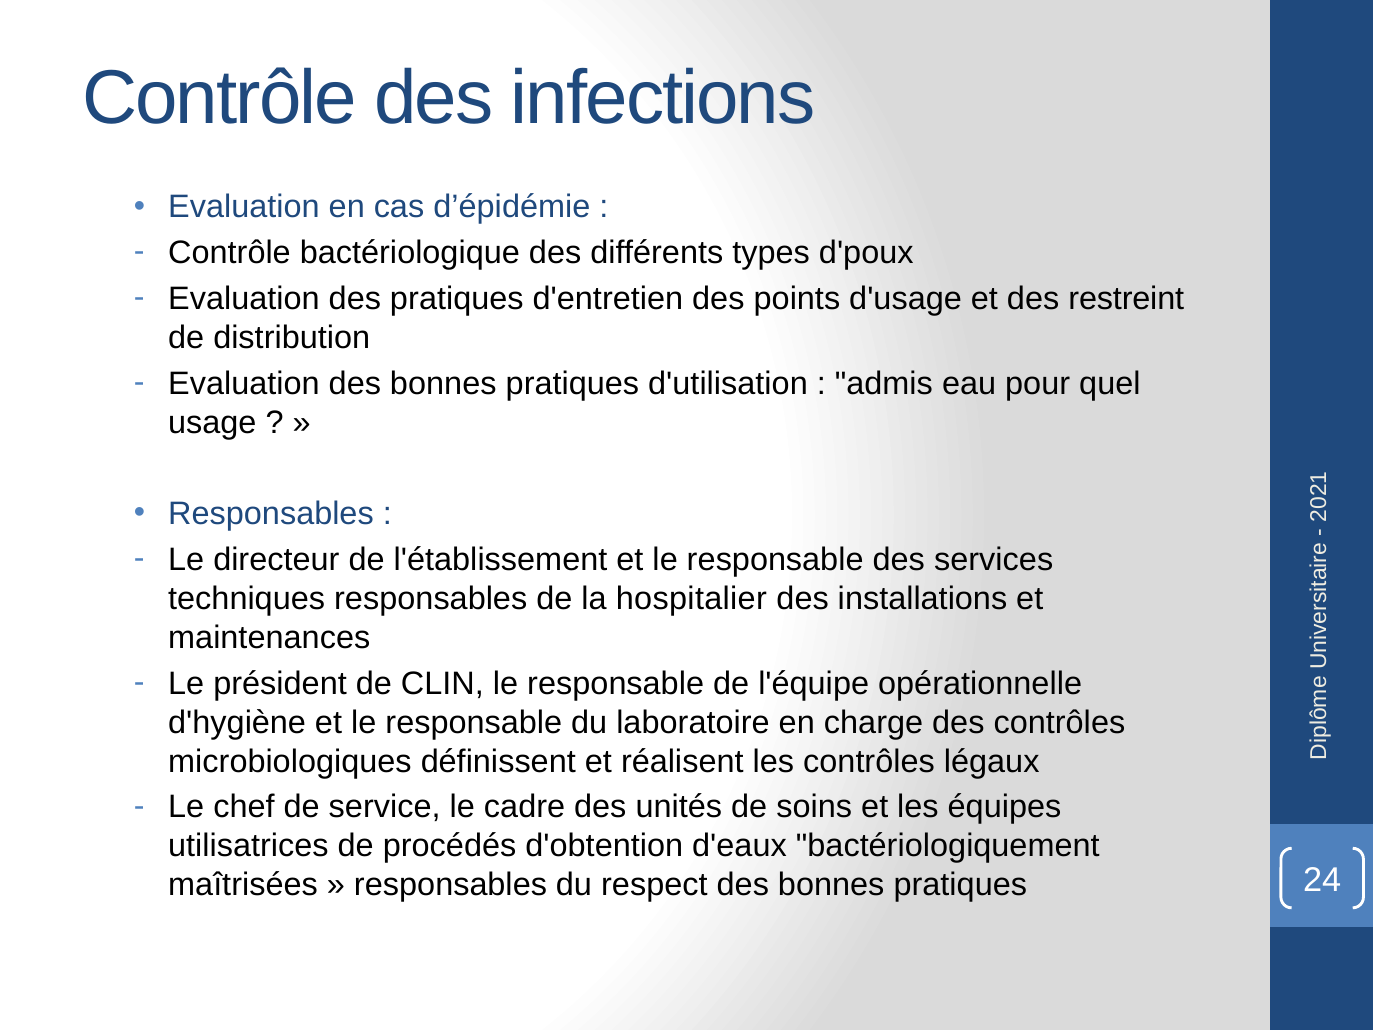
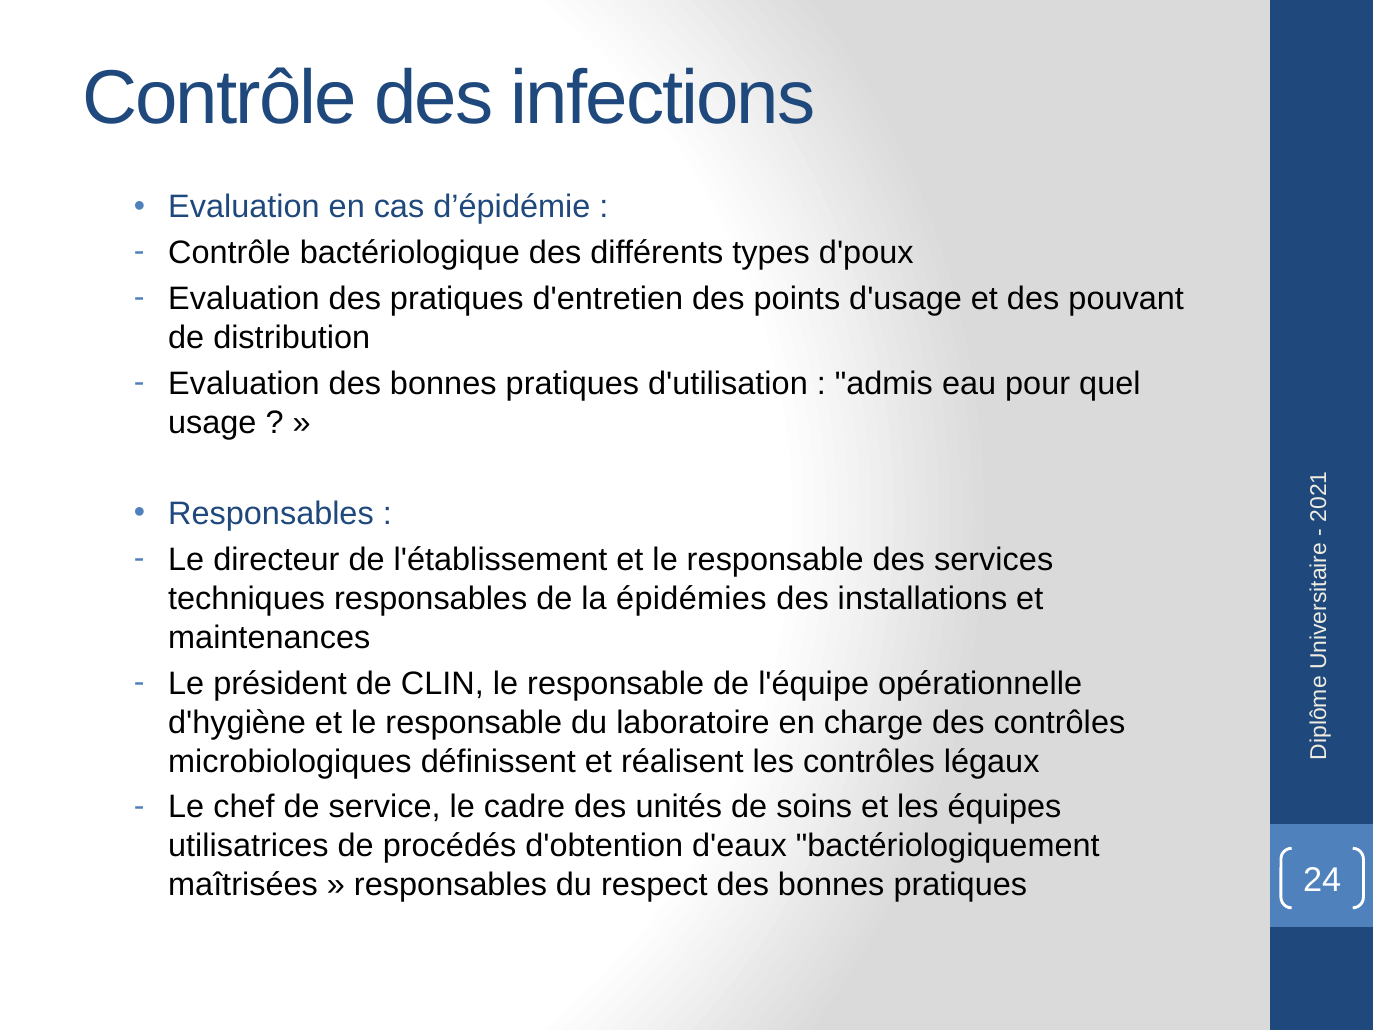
restreint: restreint -> pouvant
hospitalier: hospitalier -> épidémies
